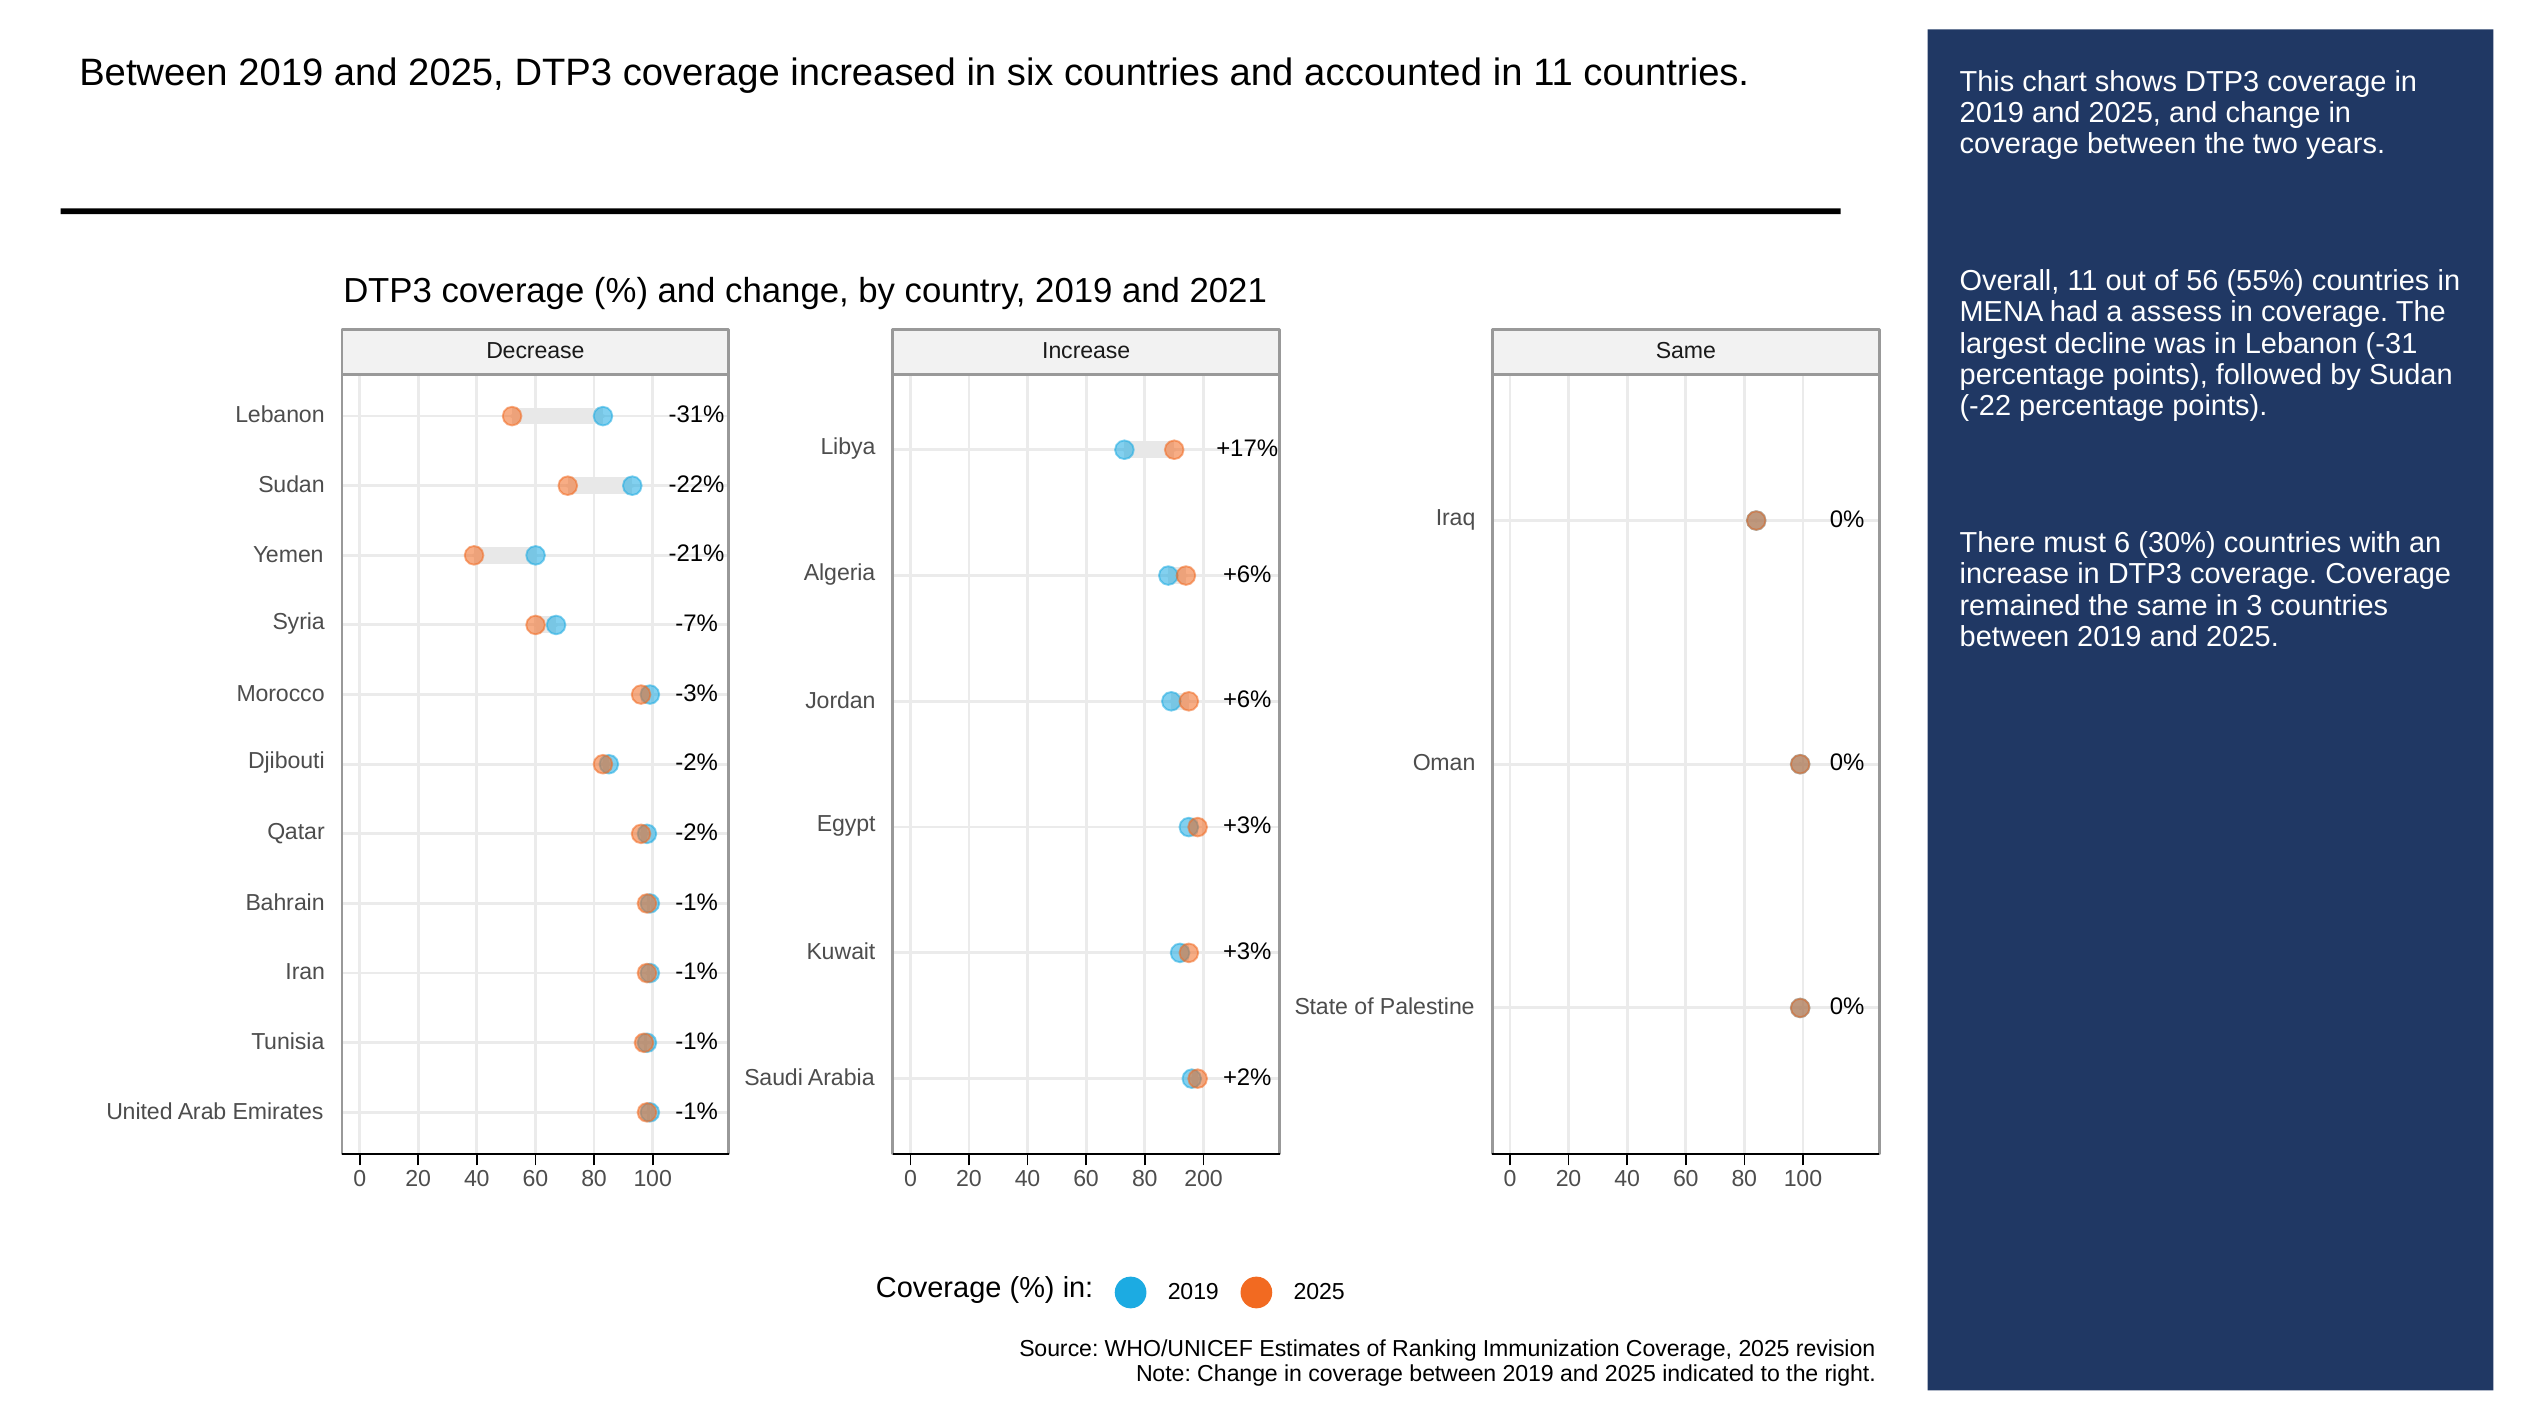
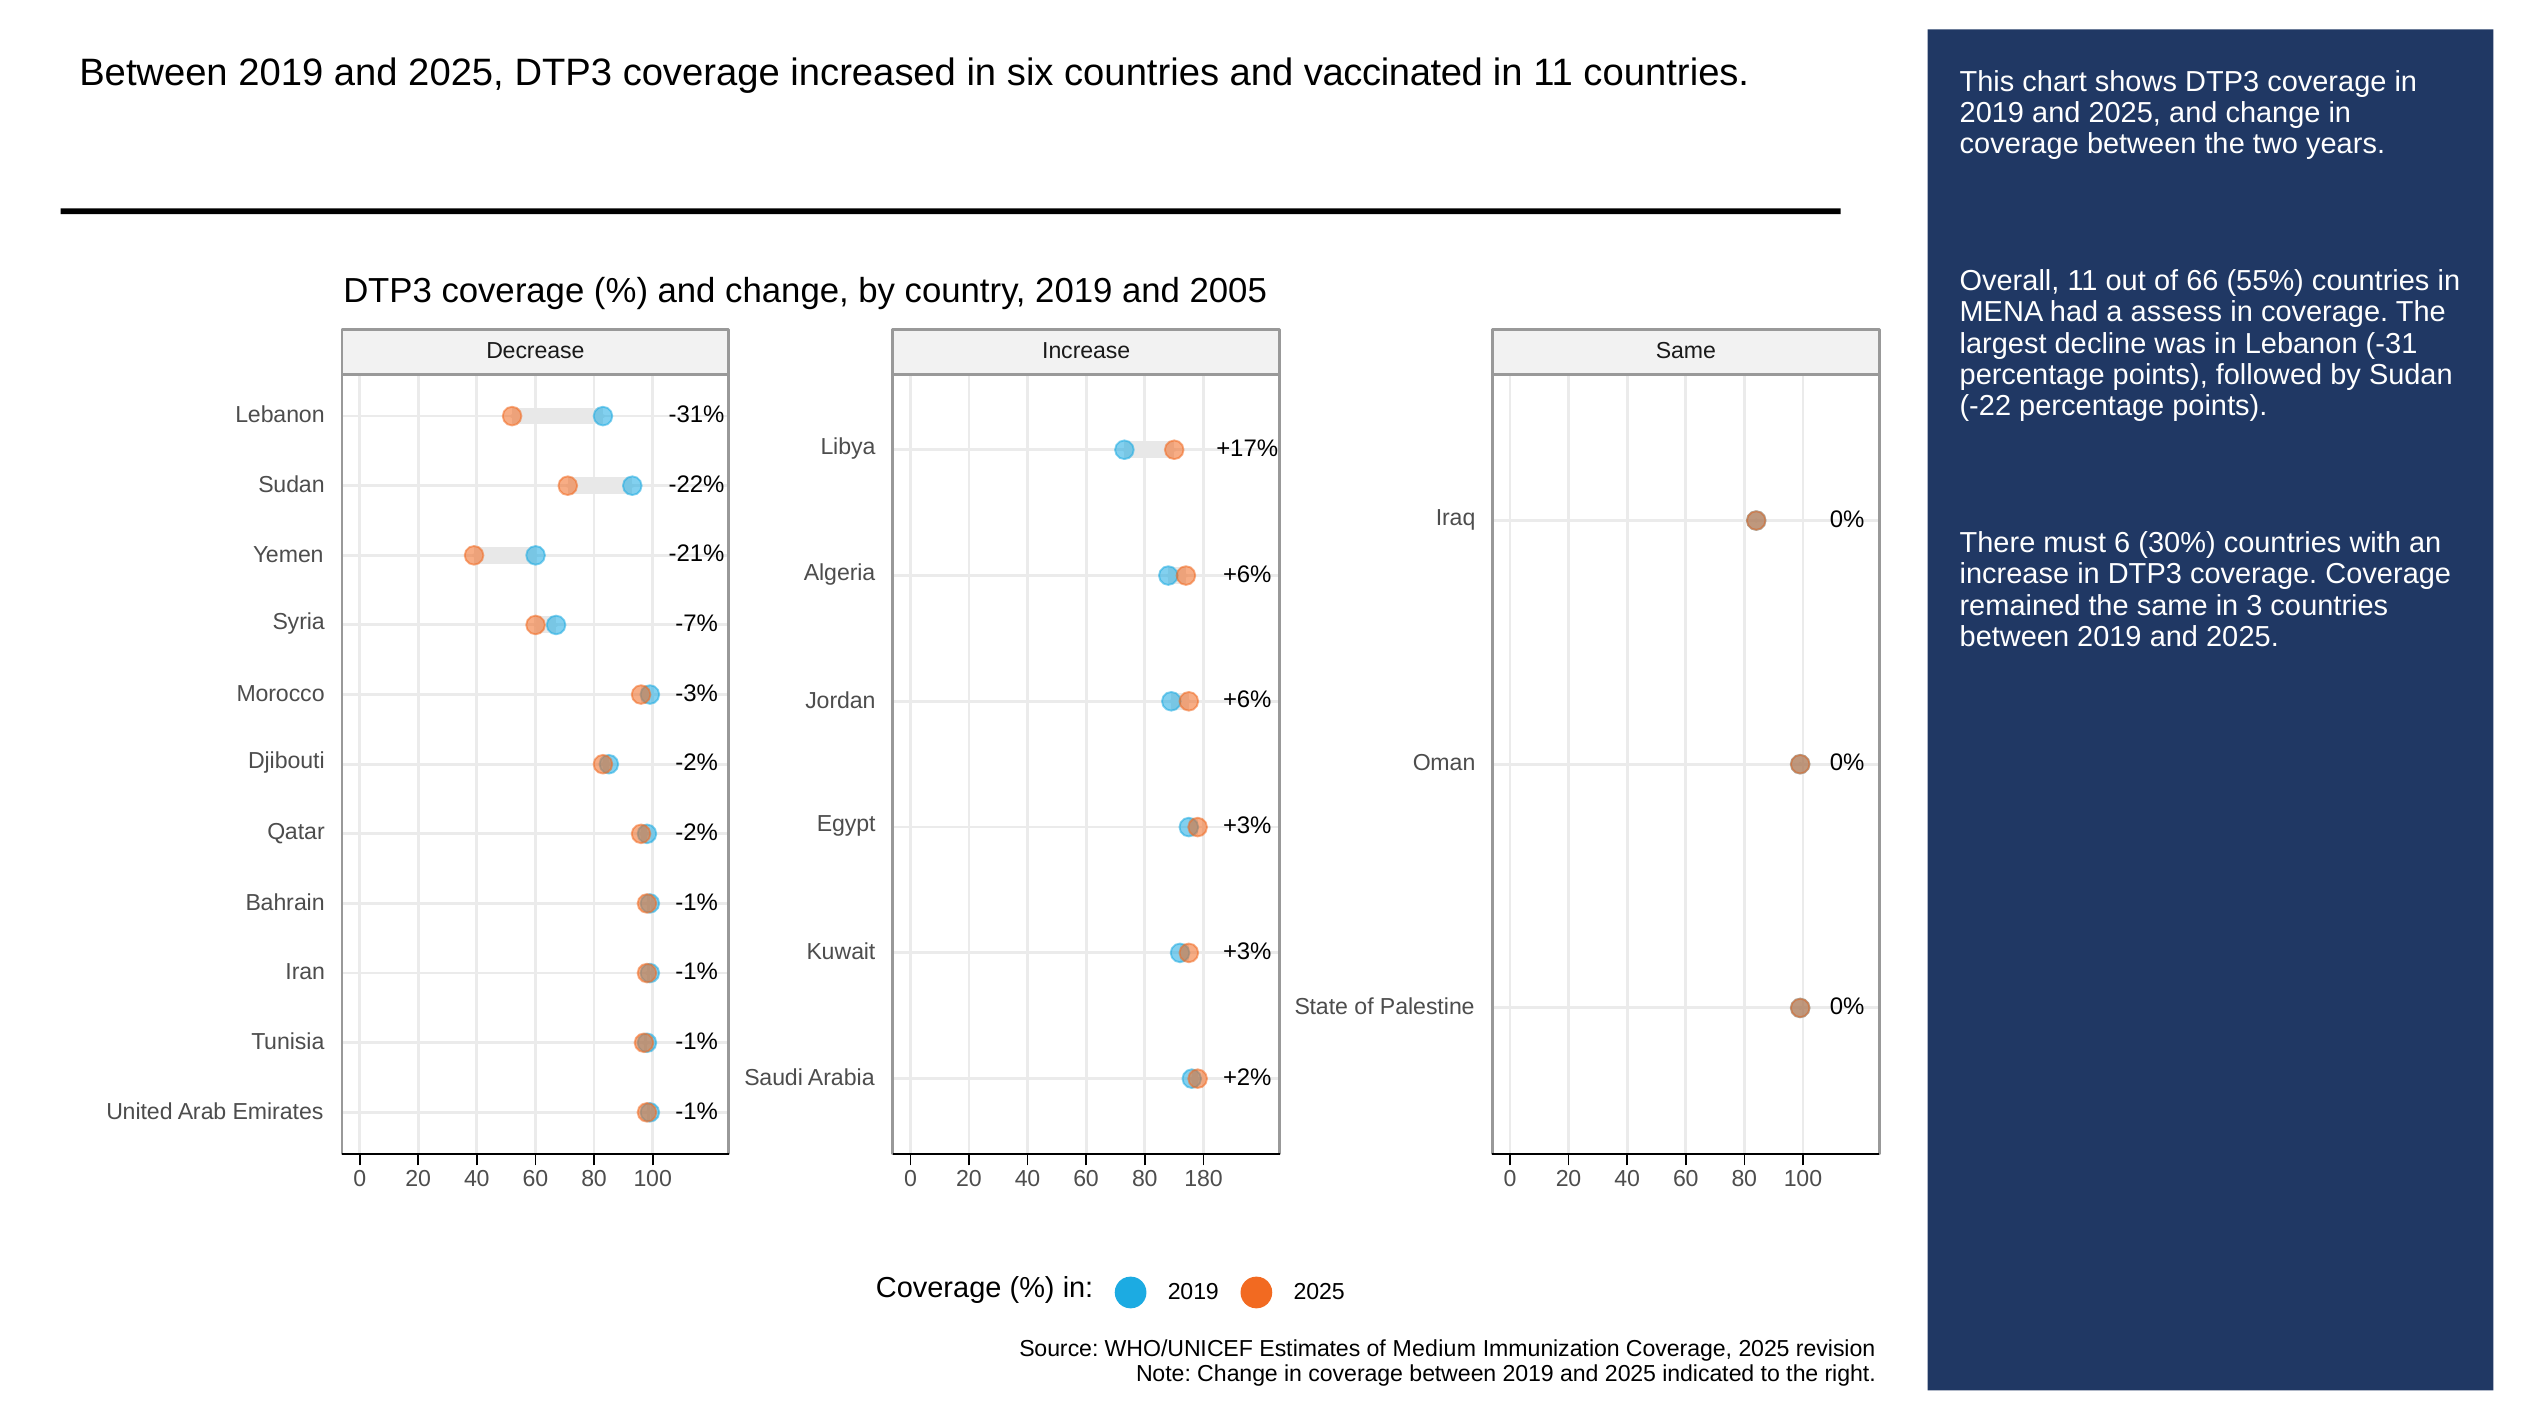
accounted: accounted -> vaccinated
56: 56 -> 66
2021: 2021 -> 2005
200: 200 -> 180
Ranking: Ranking -> Medium
